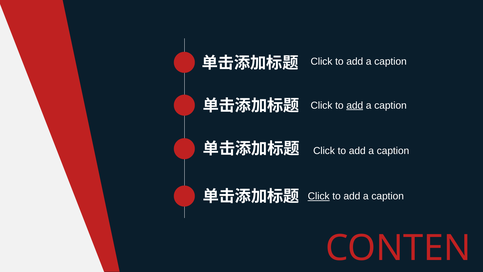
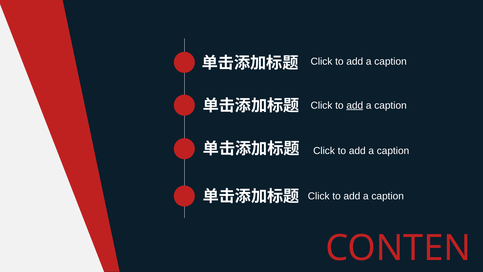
Click at (319, 196) underline: present -> none
